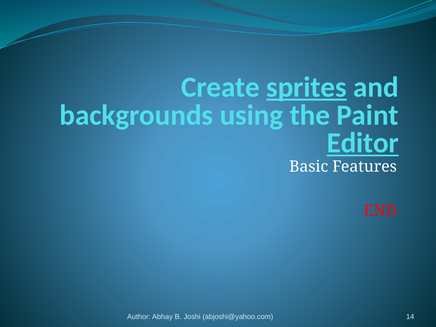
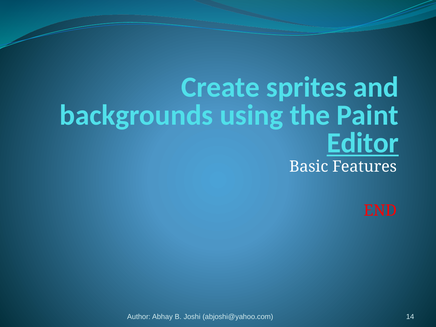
sprites underline: present -> none
